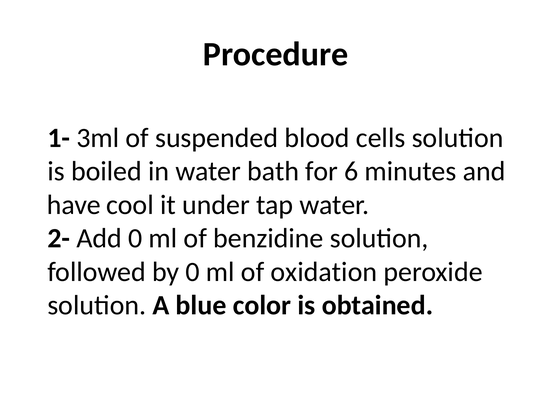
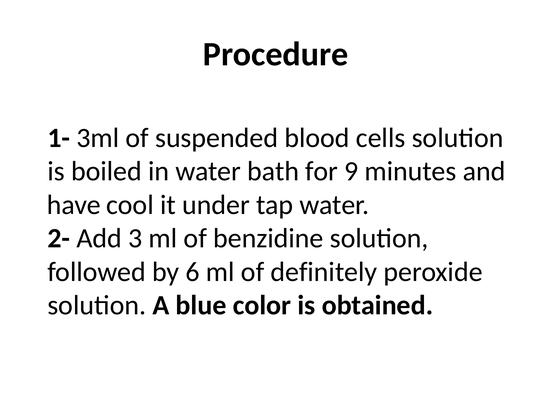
6: 6 -> 9
Add 0: 0 -> 3
by 0: 0 -> 6
oxidation: oxidation -> definitely
